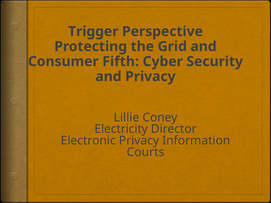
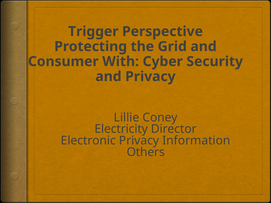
Fifth: Fifth -> With
Courts: Courts -> Others
